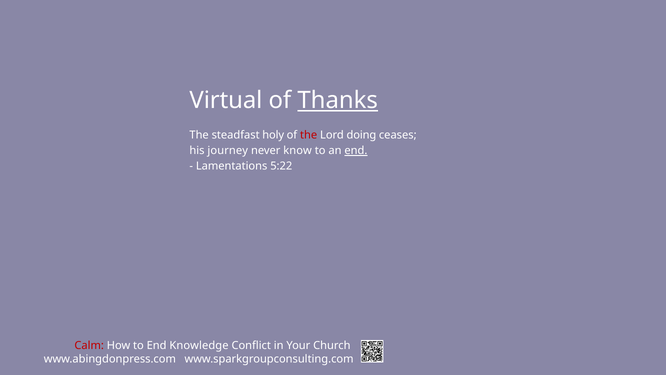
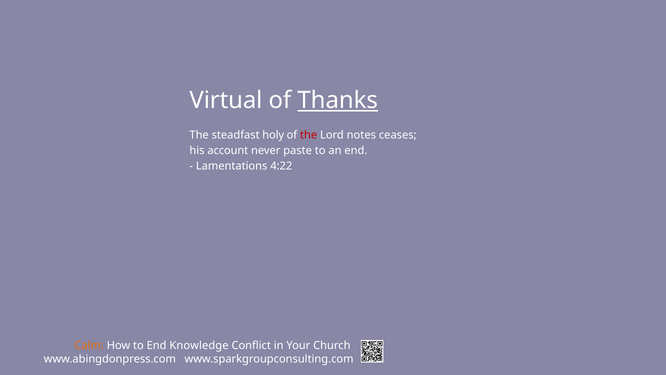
doing: doing -> notes
journey: journey -> account
know: know -> paste
end at (356, 151) underline: present -> none
5:22: 5:22 -> 4:22
Calm colour: red -> orange
